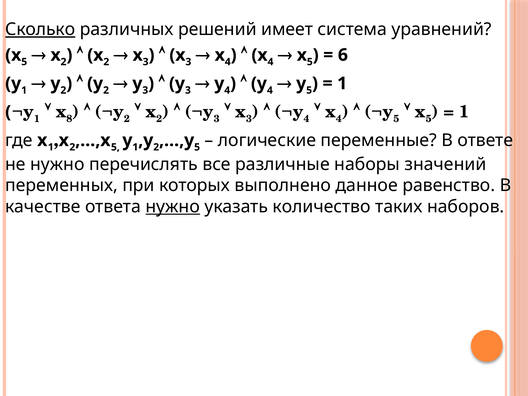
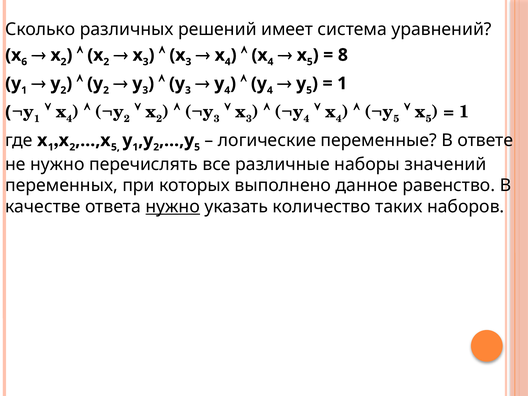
Сколько underline: present -> none
5 at (24, 62): 5 -> 6
6: 6 -> 8
8 at (69, 119): 8 -> 4
